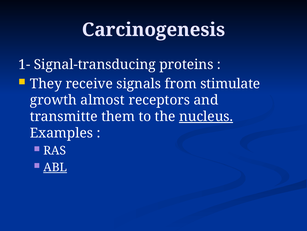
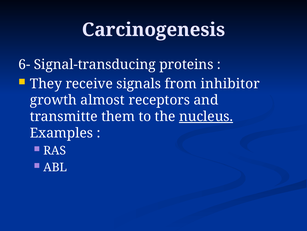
1-: 1- -> 6-
stimulate: stimulate -> inhibitor
ABL underline: present -> none
